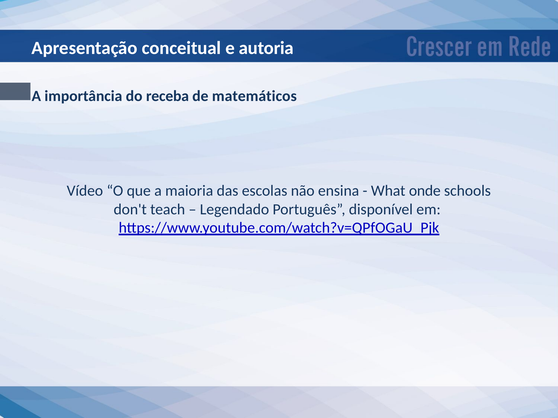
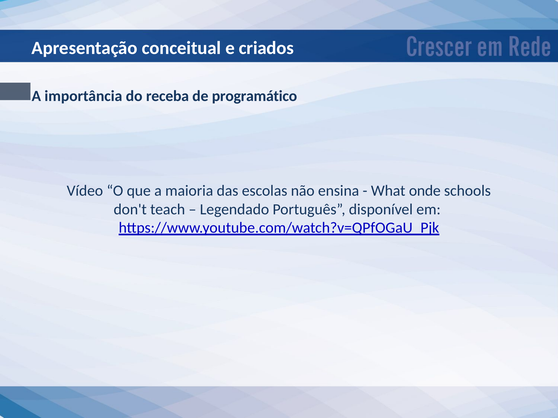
autoria: autoria -> criados
matemáticos: matemáticos -> programático
